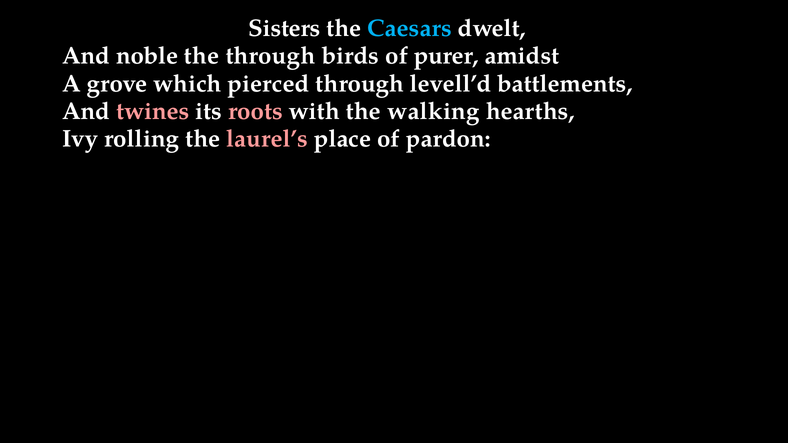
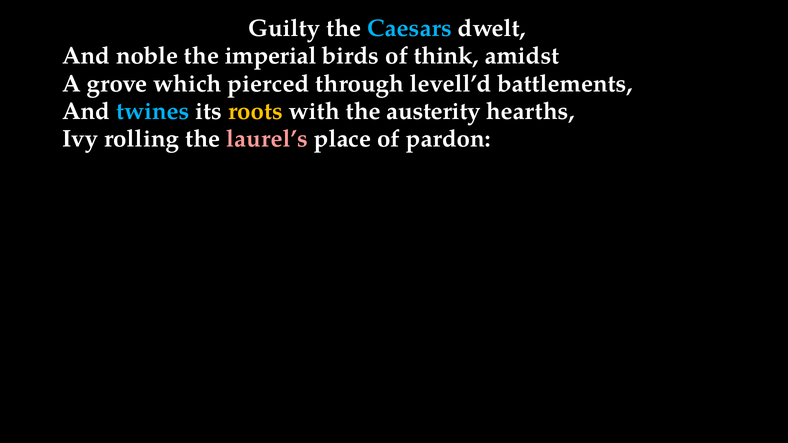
Sisters: Sisters -> Guilty
the through: through -> imperial
purer: purer -> think
twines colour: pink -> light blue
roots colour: pink -> yellow
walking: walking -> austerity
